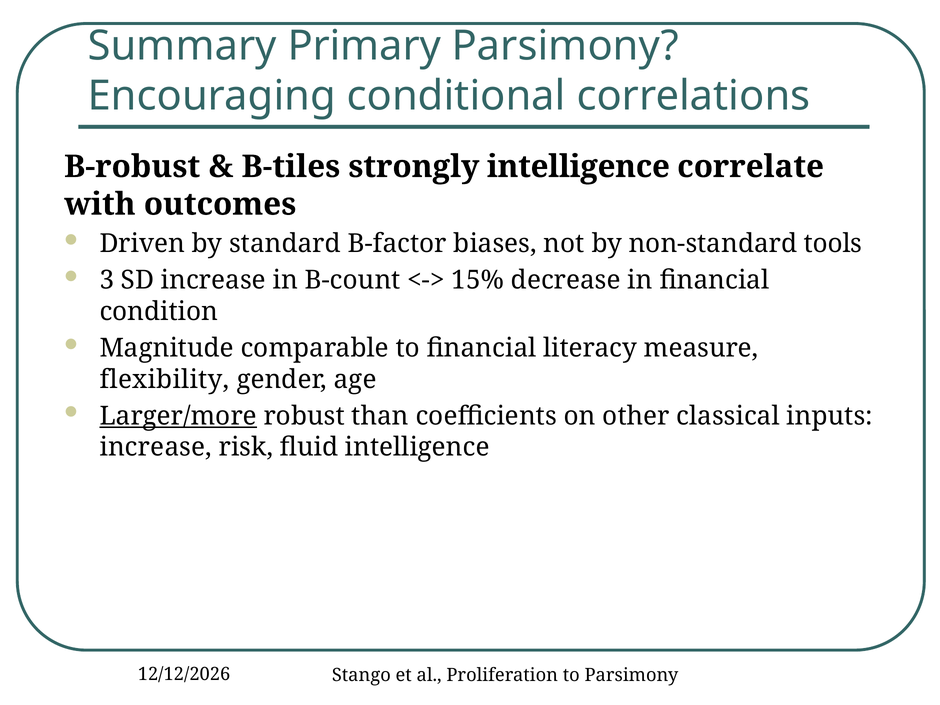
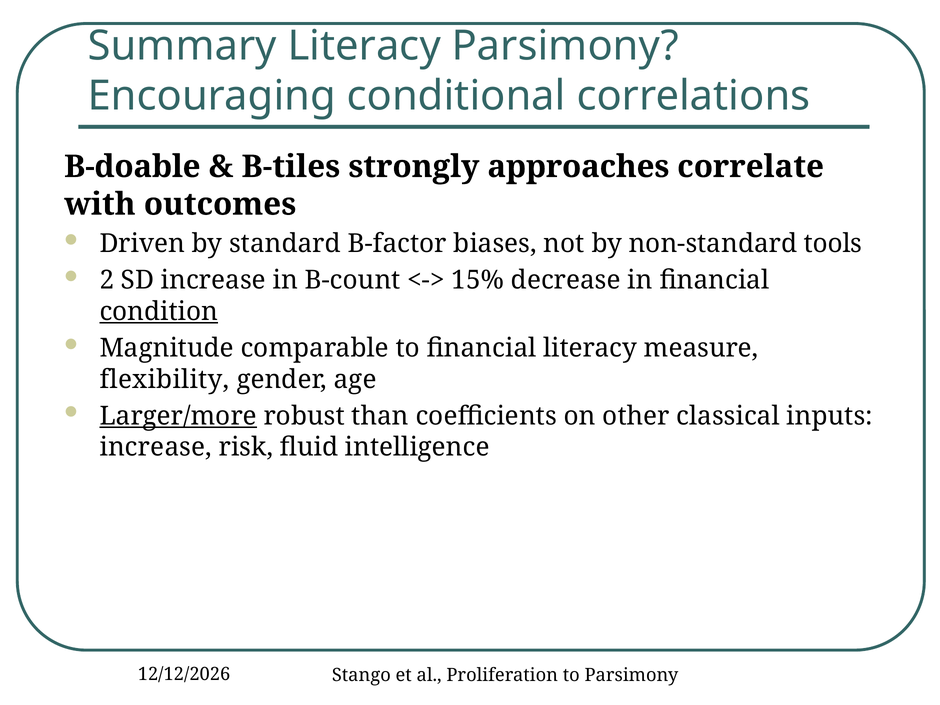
Summary Primary: Primary -> Literacy
B-robust: B-robust -> B-doable
strongly intelligence: intelligence -> approaches
3: 3 -> 2
condition underline: none -> present
